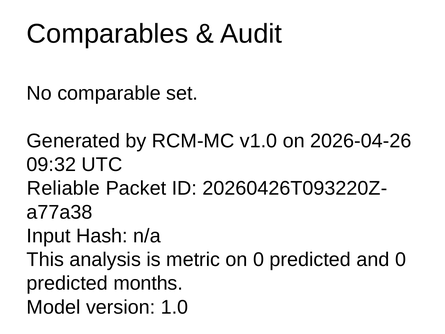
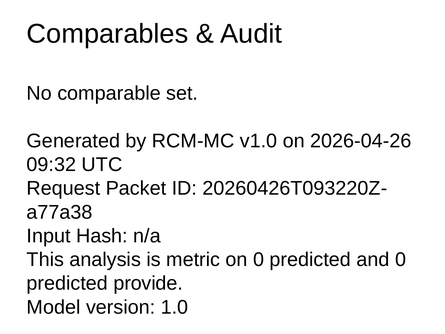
Reliable: Reliable -> Request
months: months -> provide
